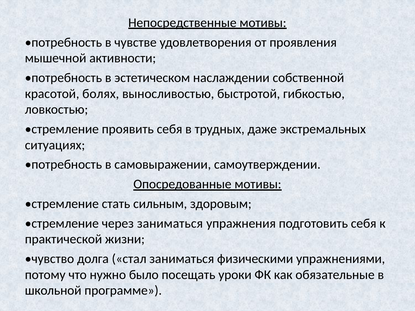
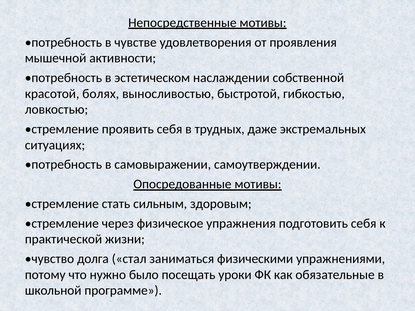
через заниматься: заниматься -> физическое
